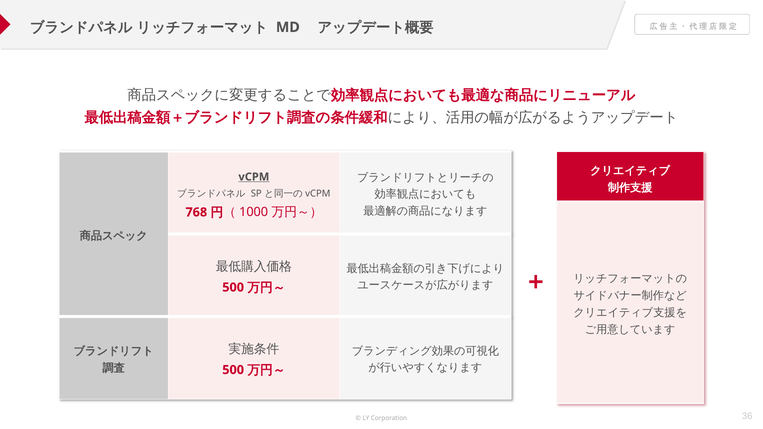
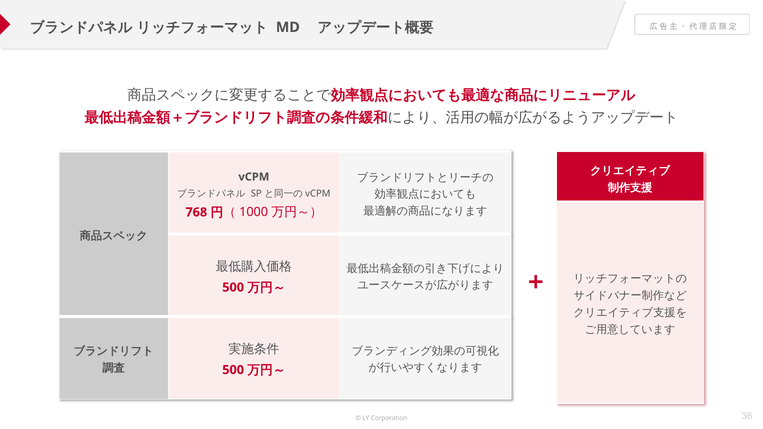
vCPM underline: present -> none
